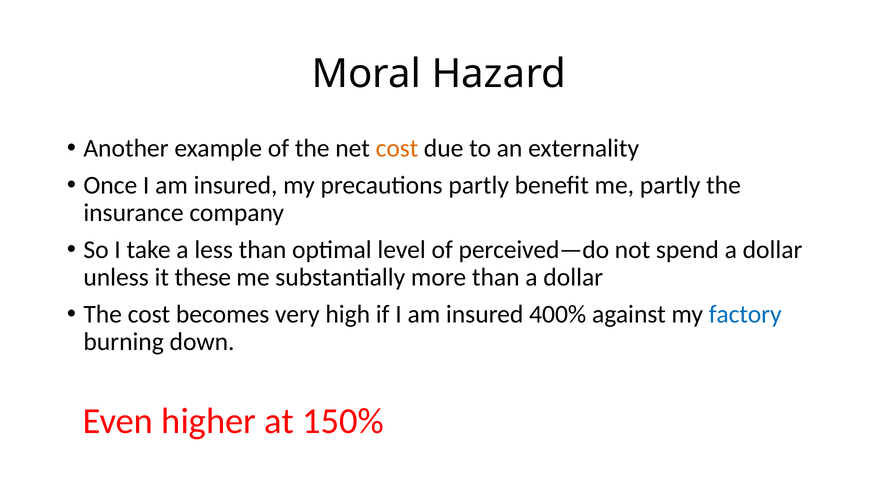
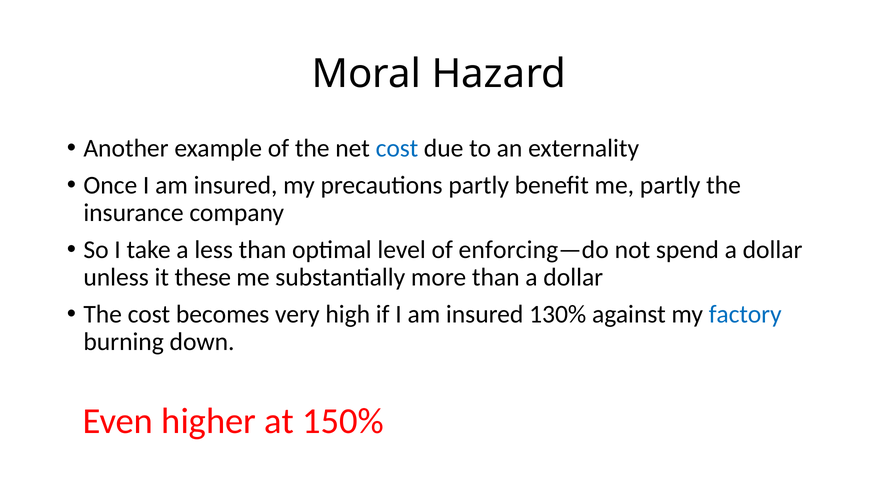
cost at (397, 148) colour: orange -> blue
perceived—do: perceived—do -> enforcing—do
400%: 400% -> 130%
